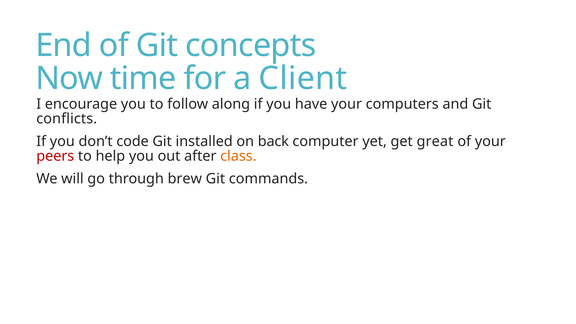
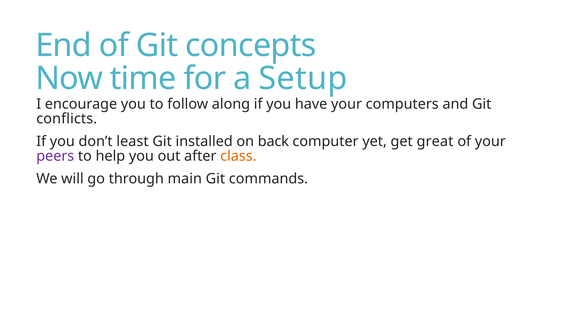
Client: Client -> Setup
code: code -> least
peers colour: red -> purple
brew: brew -> main
